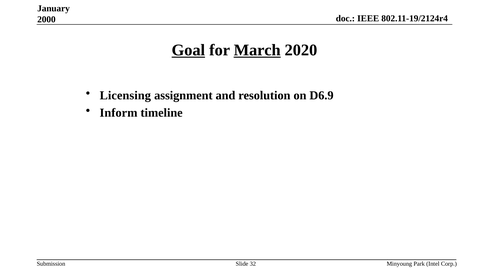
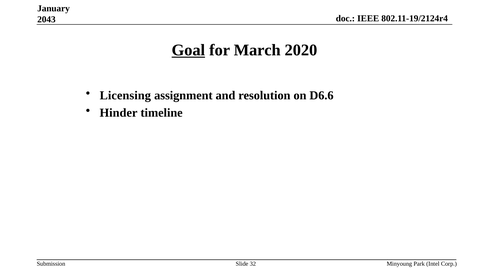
2000: 2000 -> 2043
March underline: present -> none
D6.9: D6.9 -> D6.6
Inform: Inform -> Hinder
